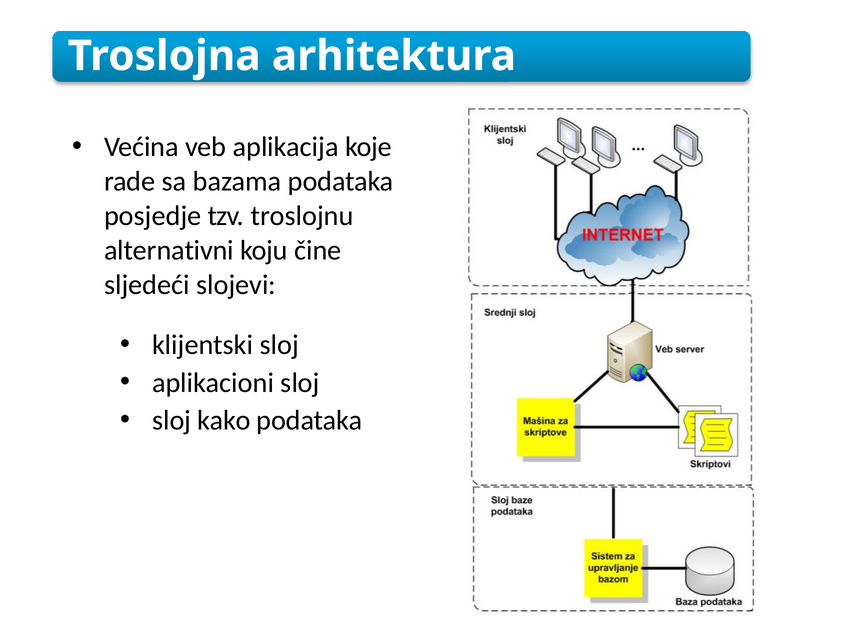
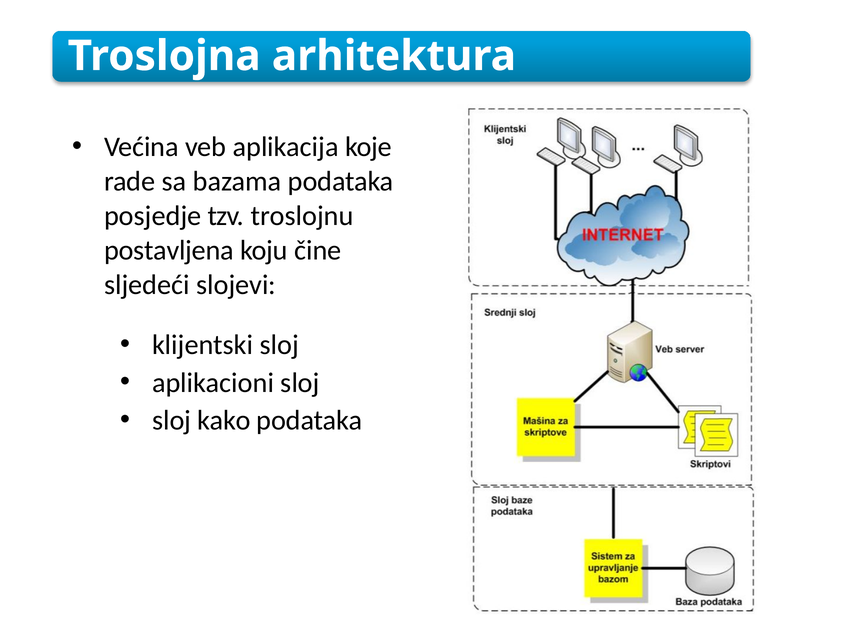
alternativni: alternativni -> postavljena
